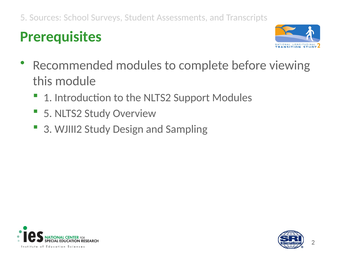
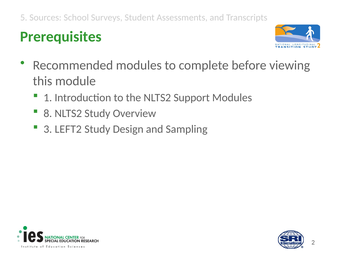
5 at (48, 113): 5 -> 8
WJIII2: WJIII2 -> LEFT2
